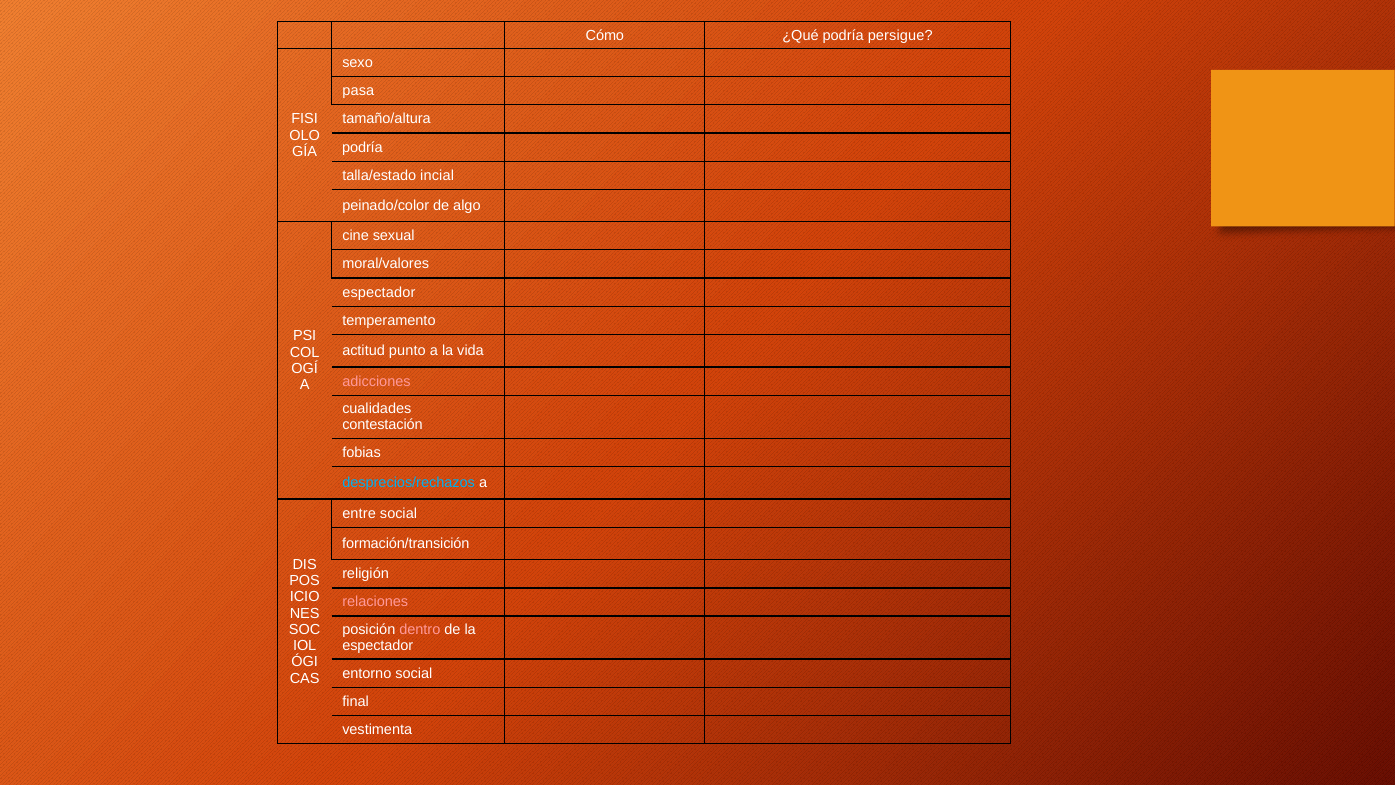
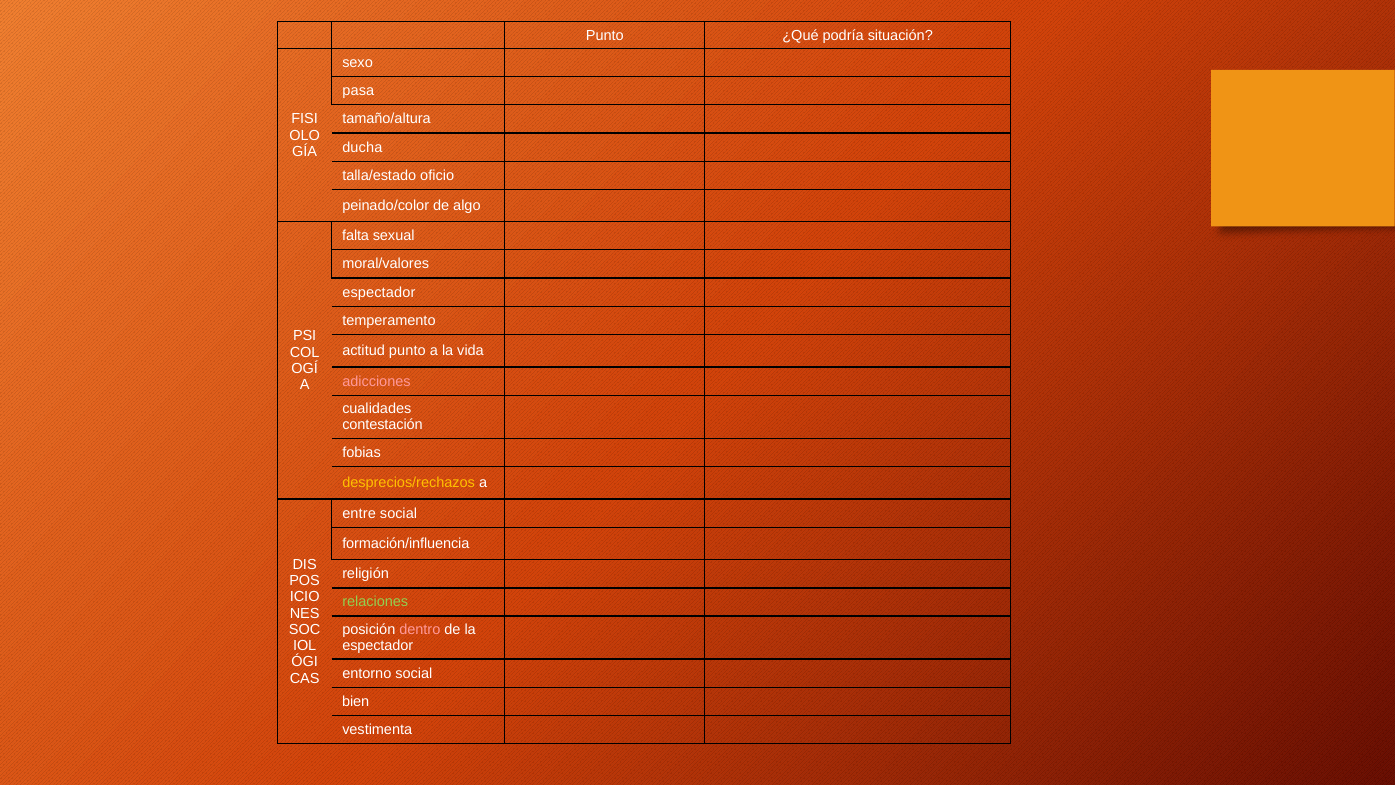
Cómo at (605, 35): Cómo -> Punto
persigue: persigue -> situación
podría at (362, 147): podría -> ducha
incial: incial -> oficio
cine: cine -> falta
desprecios/rechazos colour: light blue -> yellow
formación/transición: formación/transición -> formación/influencia
relaciones colour: pink -> light green
final: final -> bien
